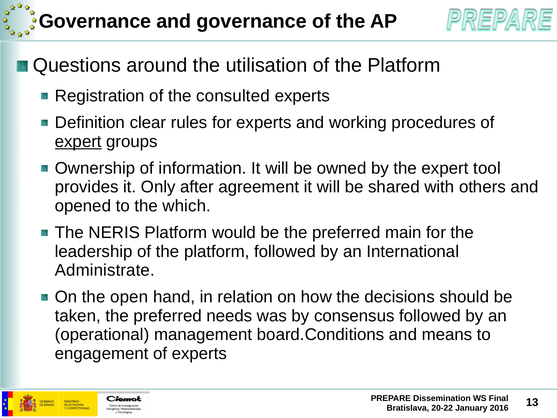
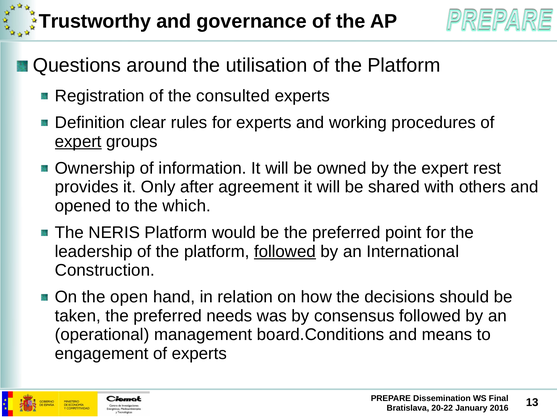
Governance at (95, 21): Governance -> Trustworthy
tool: tool -> rest
main: main -> point
followed at (285, 251) underline: none -> present
Administrate: Administrate -> Construction
